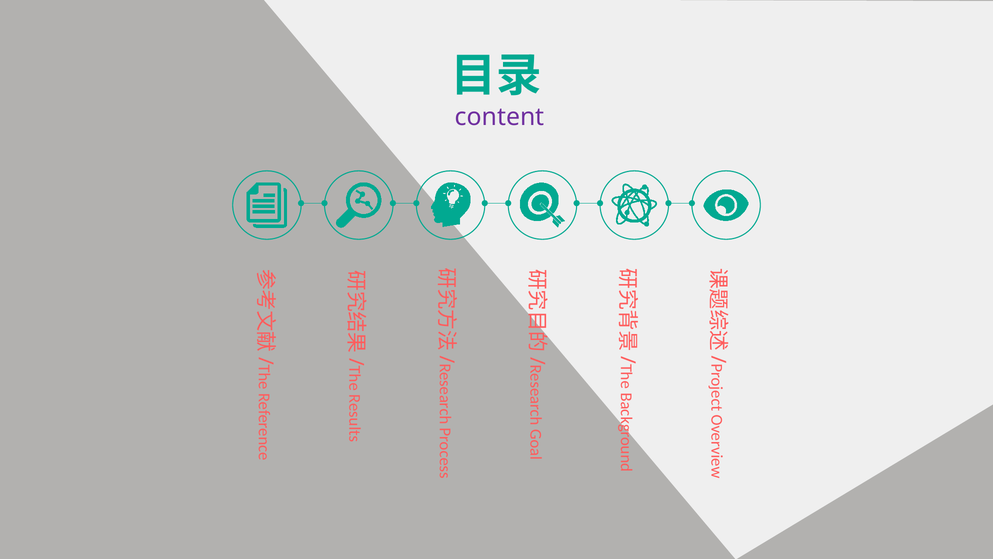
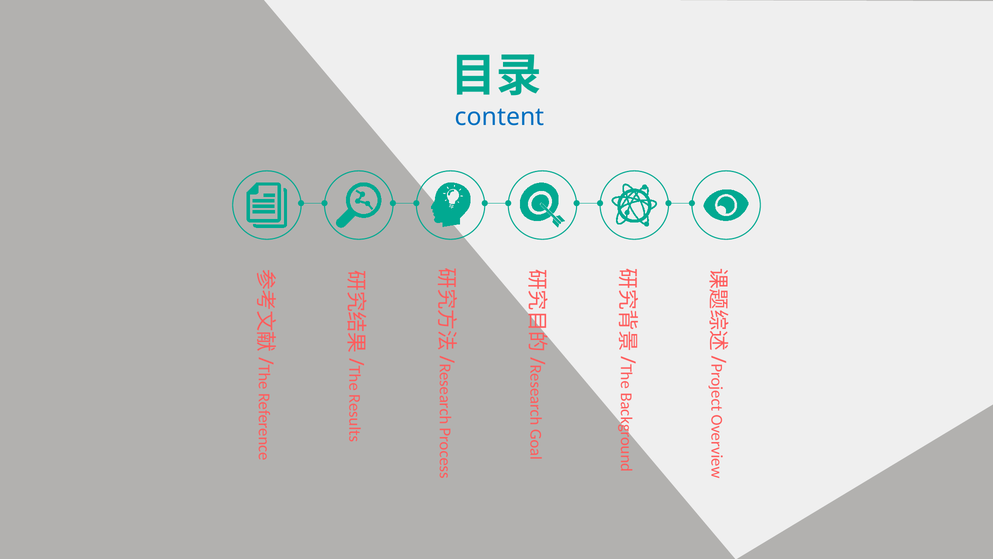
content colour: purple -> blue
